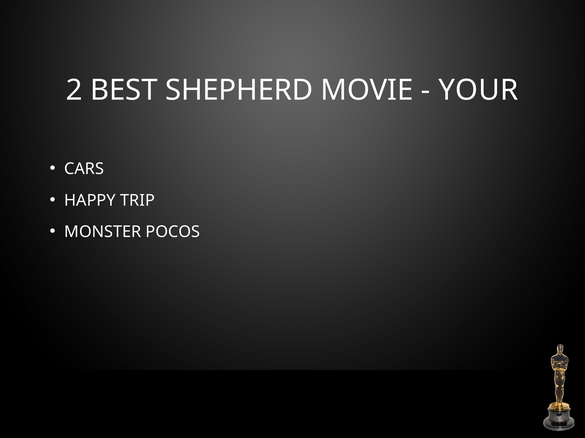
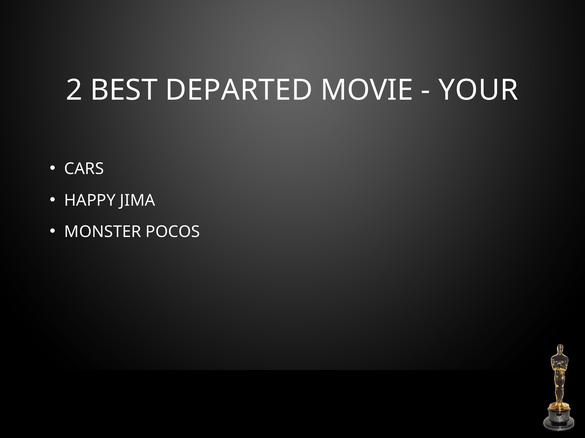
SHEPHERD: SHEPHERD -> DEPARTED
TRIP: TRIP -> JIMA
